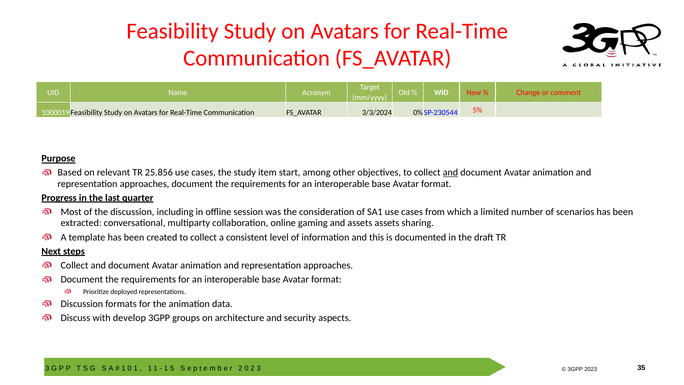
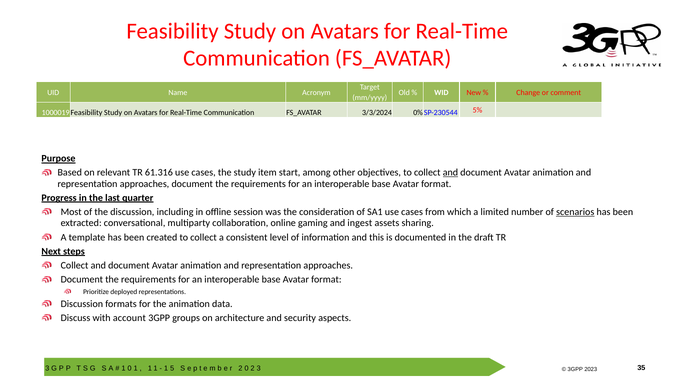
25.856: 25.856 -> 61.316
scenarios underline: none -> present
and assets: assets -> ingest
develop: develop -> account
